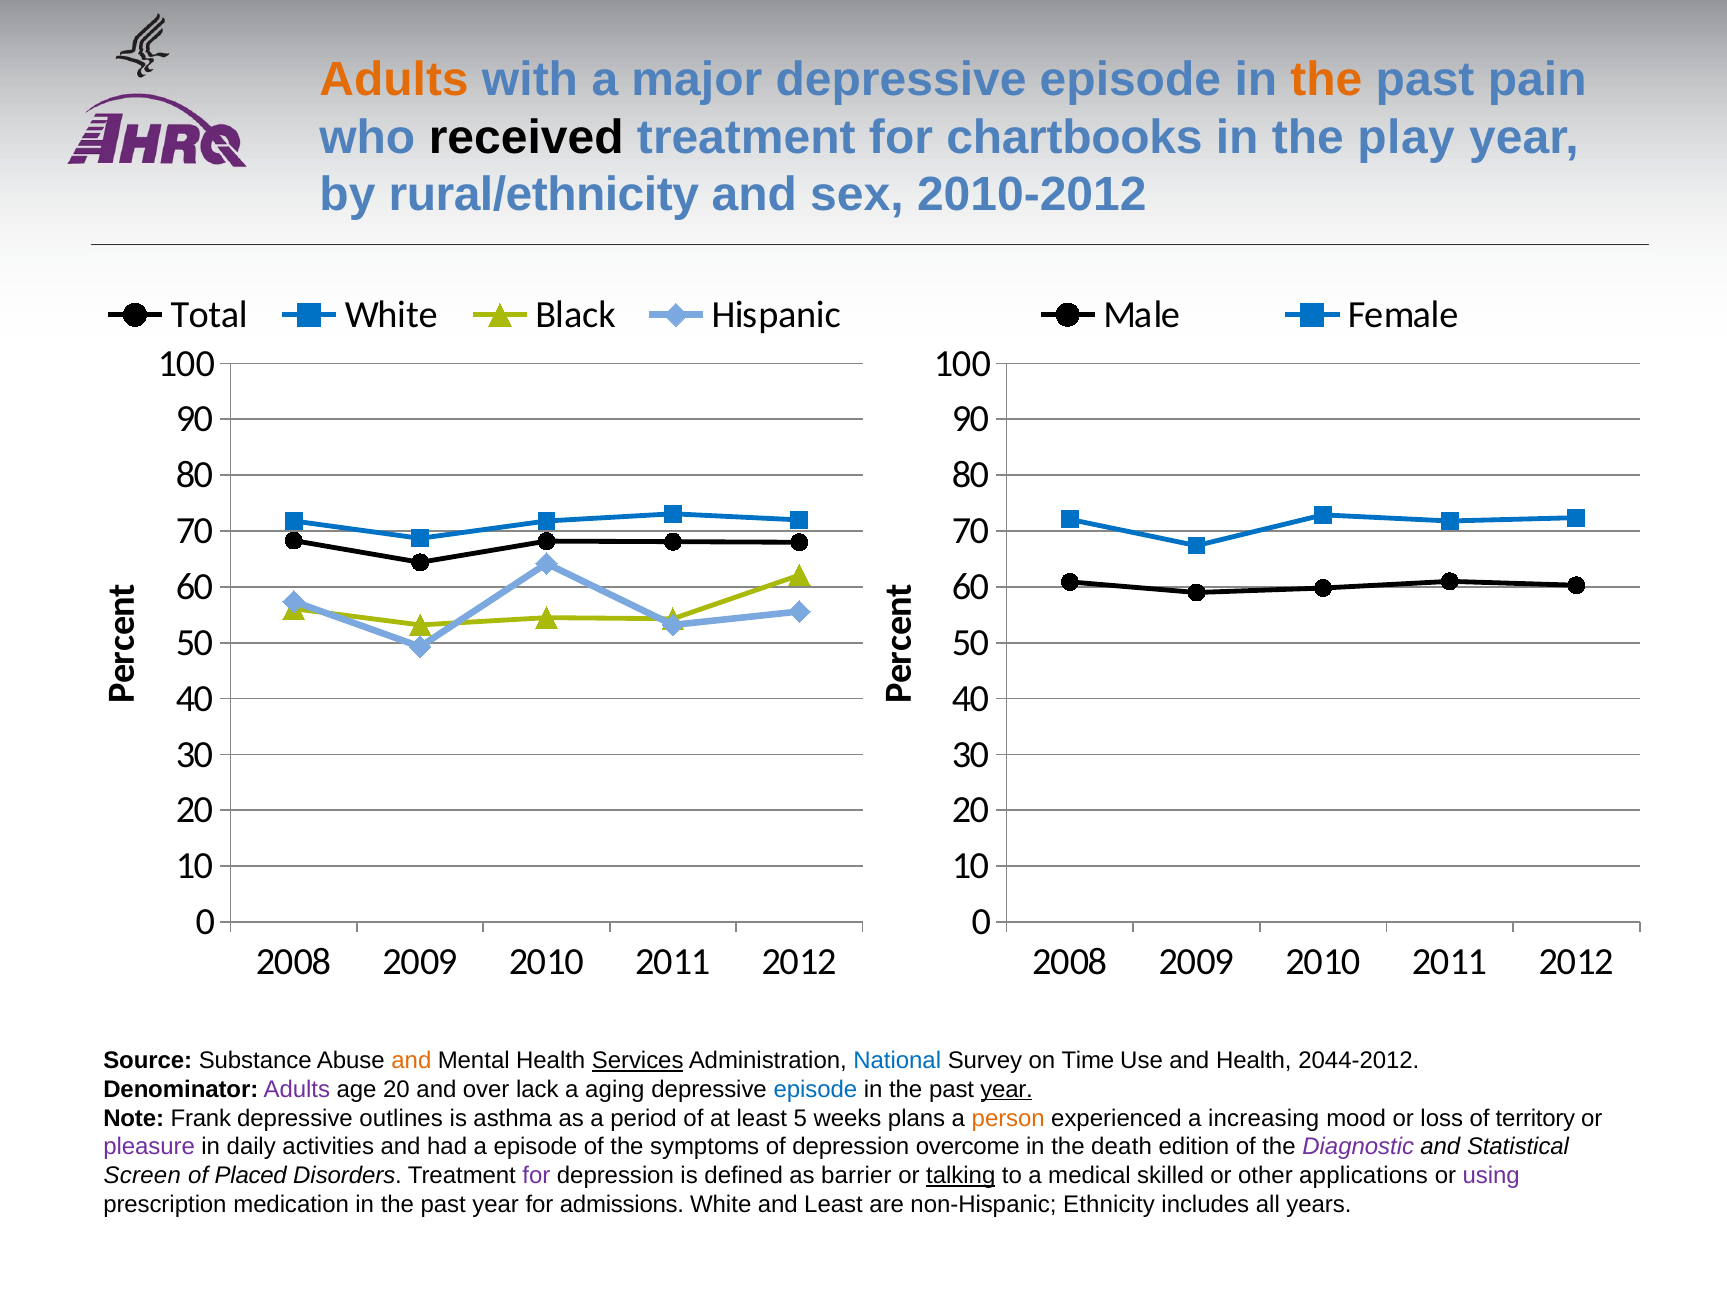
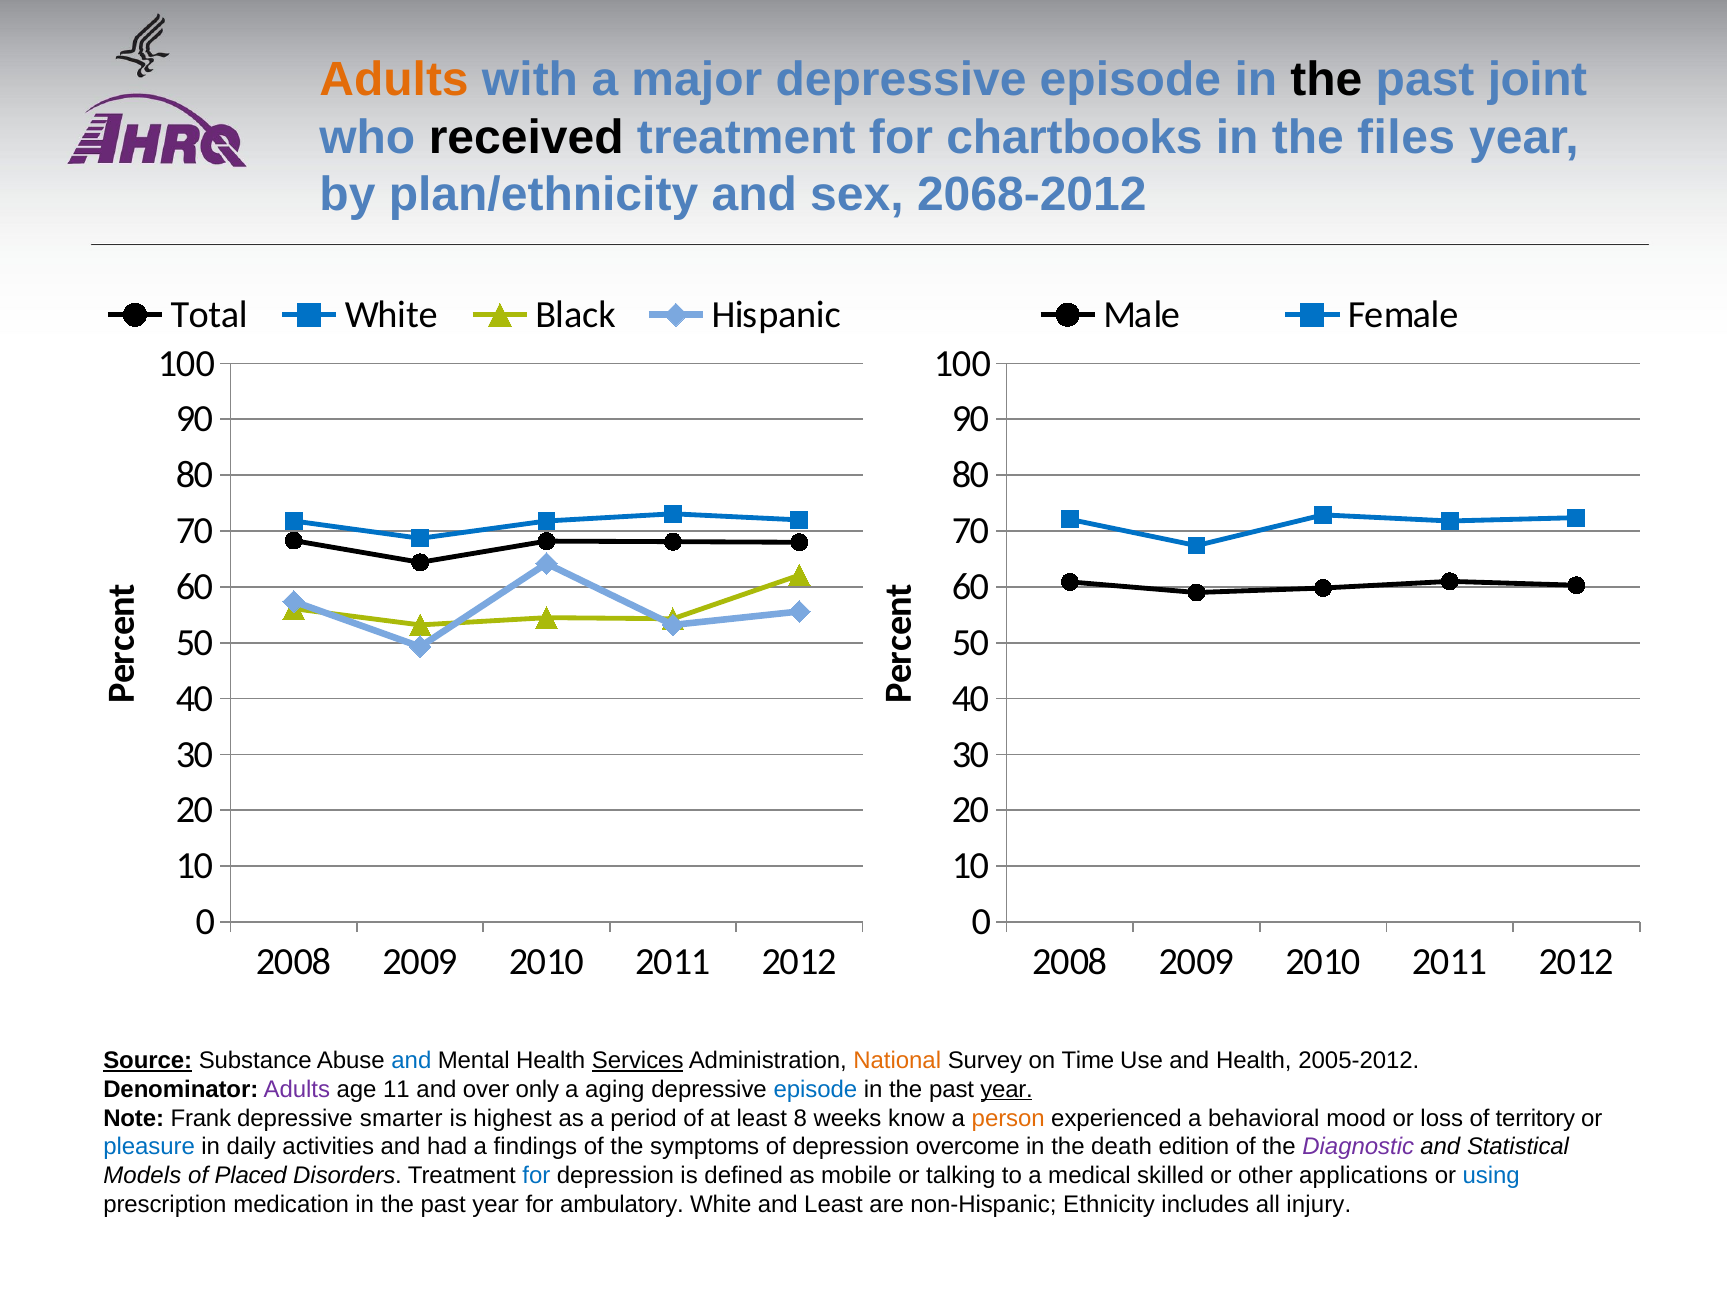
the at (1326, 80) colour: orange -> black
pain: pain -> joint
play: play -> files
rural/ethnicity: rural/ethnicity -> plan/ethnicity
2010-2012: 2010-2012 -> 2068-2012
Source underline: none -> present
and at (411, 1061) colour: orange -> blue
National colour: blue -> orange
2044-2012: 2044-2012 -> 2005-2012
age 20: 20 -> 11
lack: lack -> only
outlines: outlines -> smarter
asthma: asthma -> highest
5: 5 -> 8
plans: plans -> know
increasing: increasing -> behavioral
pleasure colour: purple -> blue
a episode: episode -> findings
Screen: Screen -> Models
for at (536, 1176) colour: purple -> blue
barrier: barrier -> mobile
talking underline: present -> none
using colour: purple -> blue
admissions: admissions -> ambulatory
years: years -> injury
